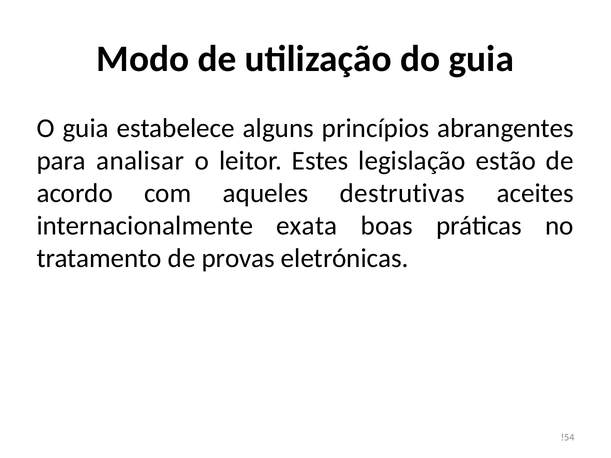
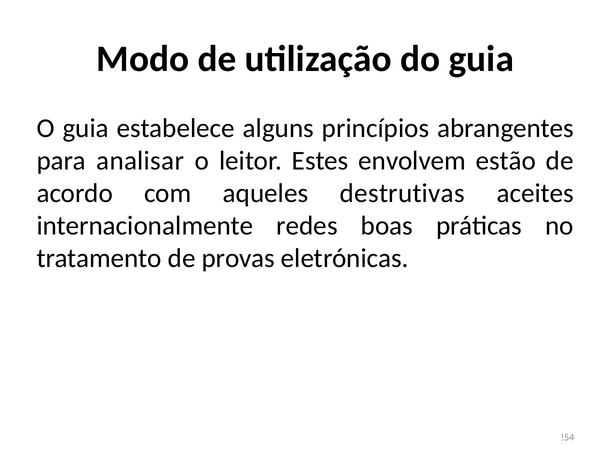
legislação: legislação -> envolvem
exata: exata -> redes
